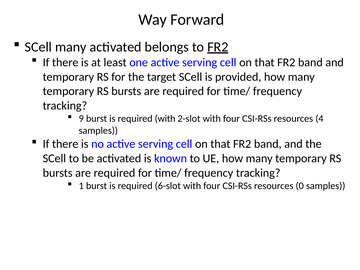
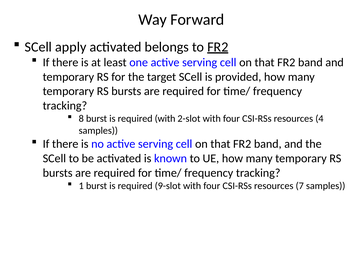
SCell many: many -> apply
9: 9 -> 8
6-slot: 6-slot -> 9-slot
0: 0 -> 7
